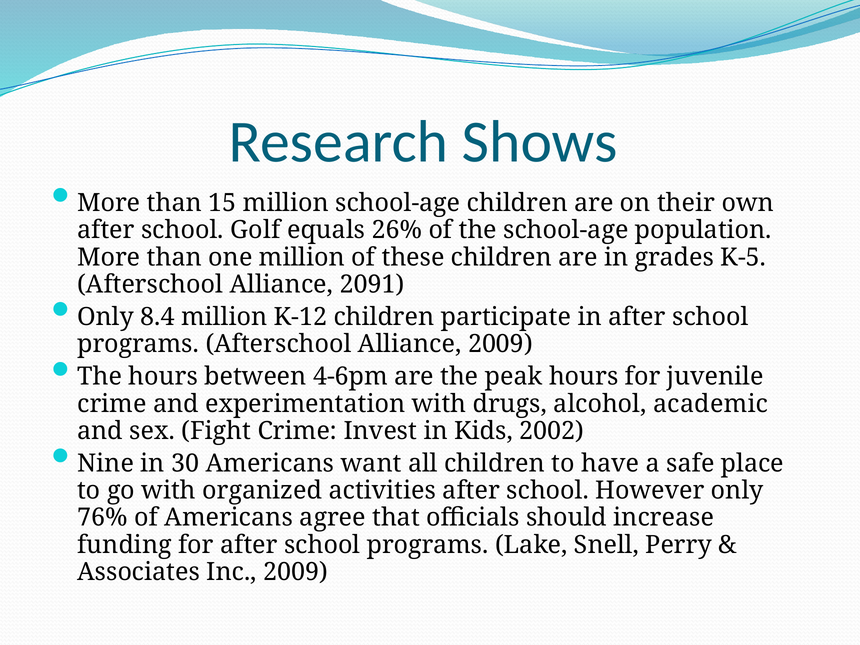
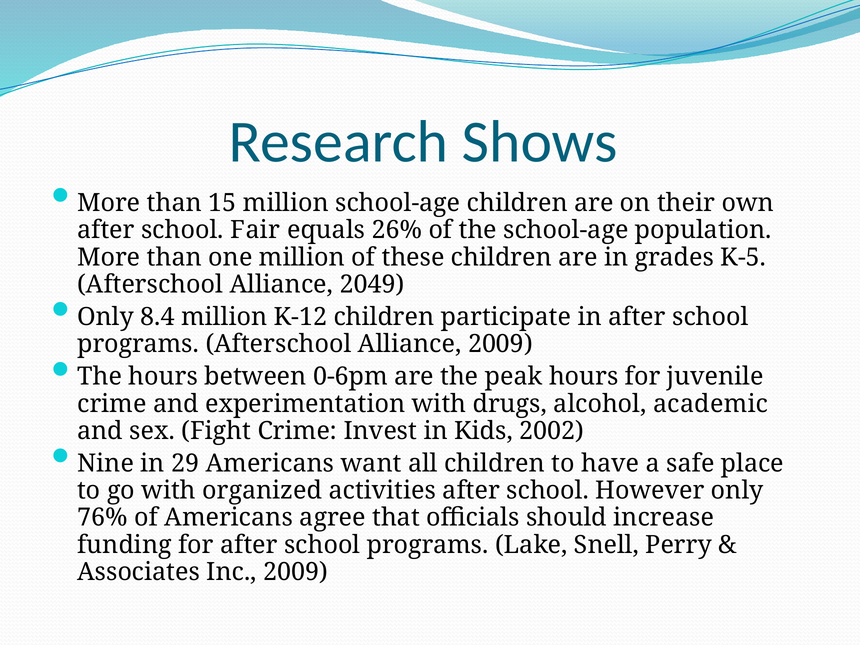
Golf: Golf -> Fair
2091: 2091 -> 2049
4-6pm: 4-6pm -> 0-6pm
30: 30 -> 29
